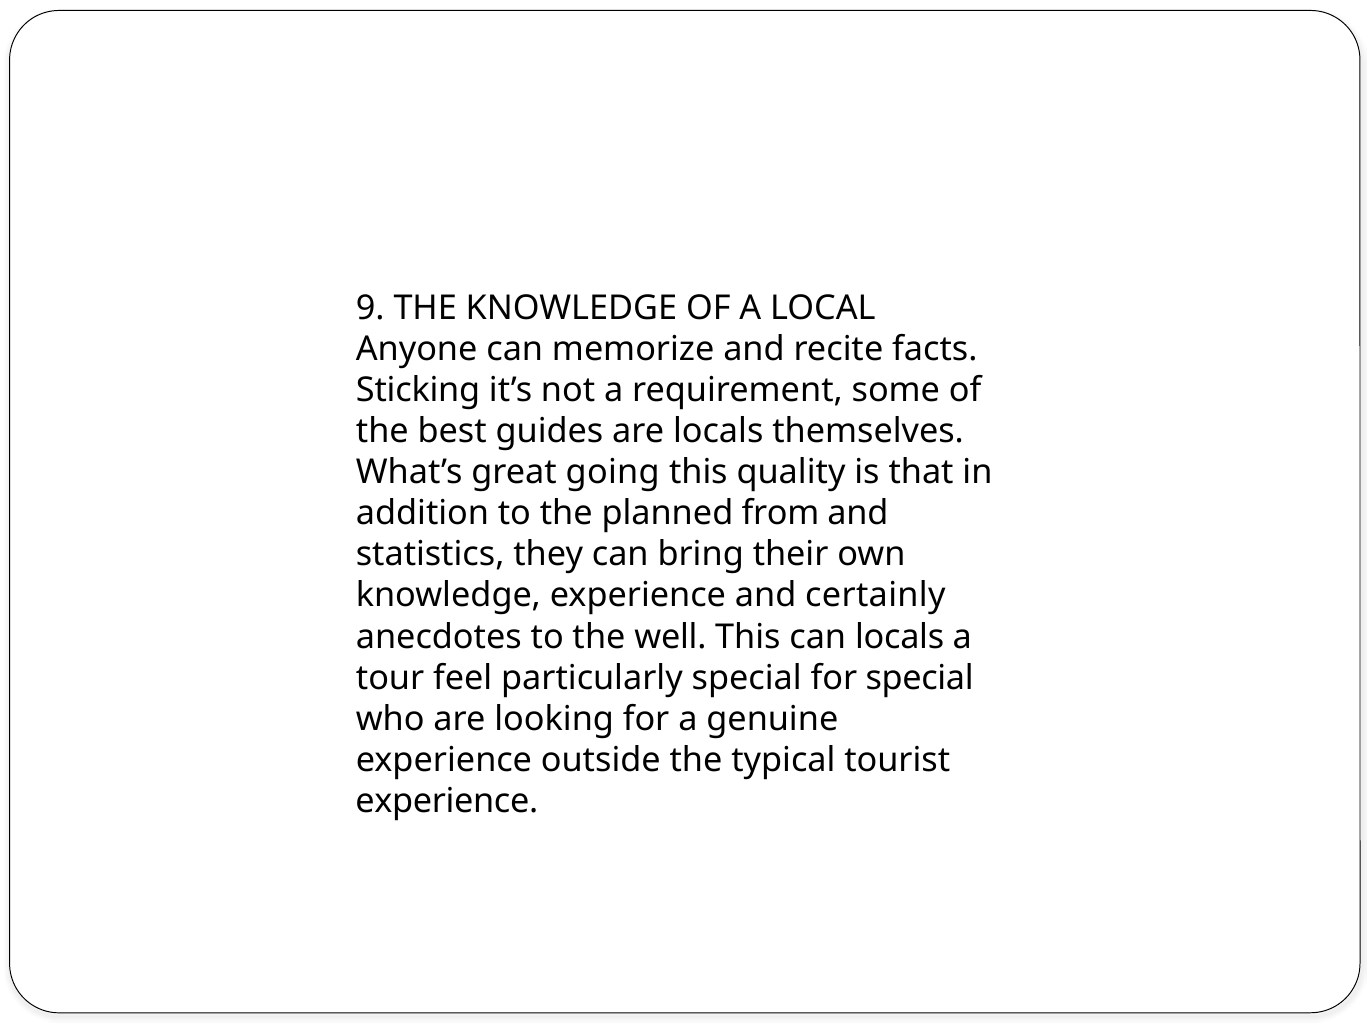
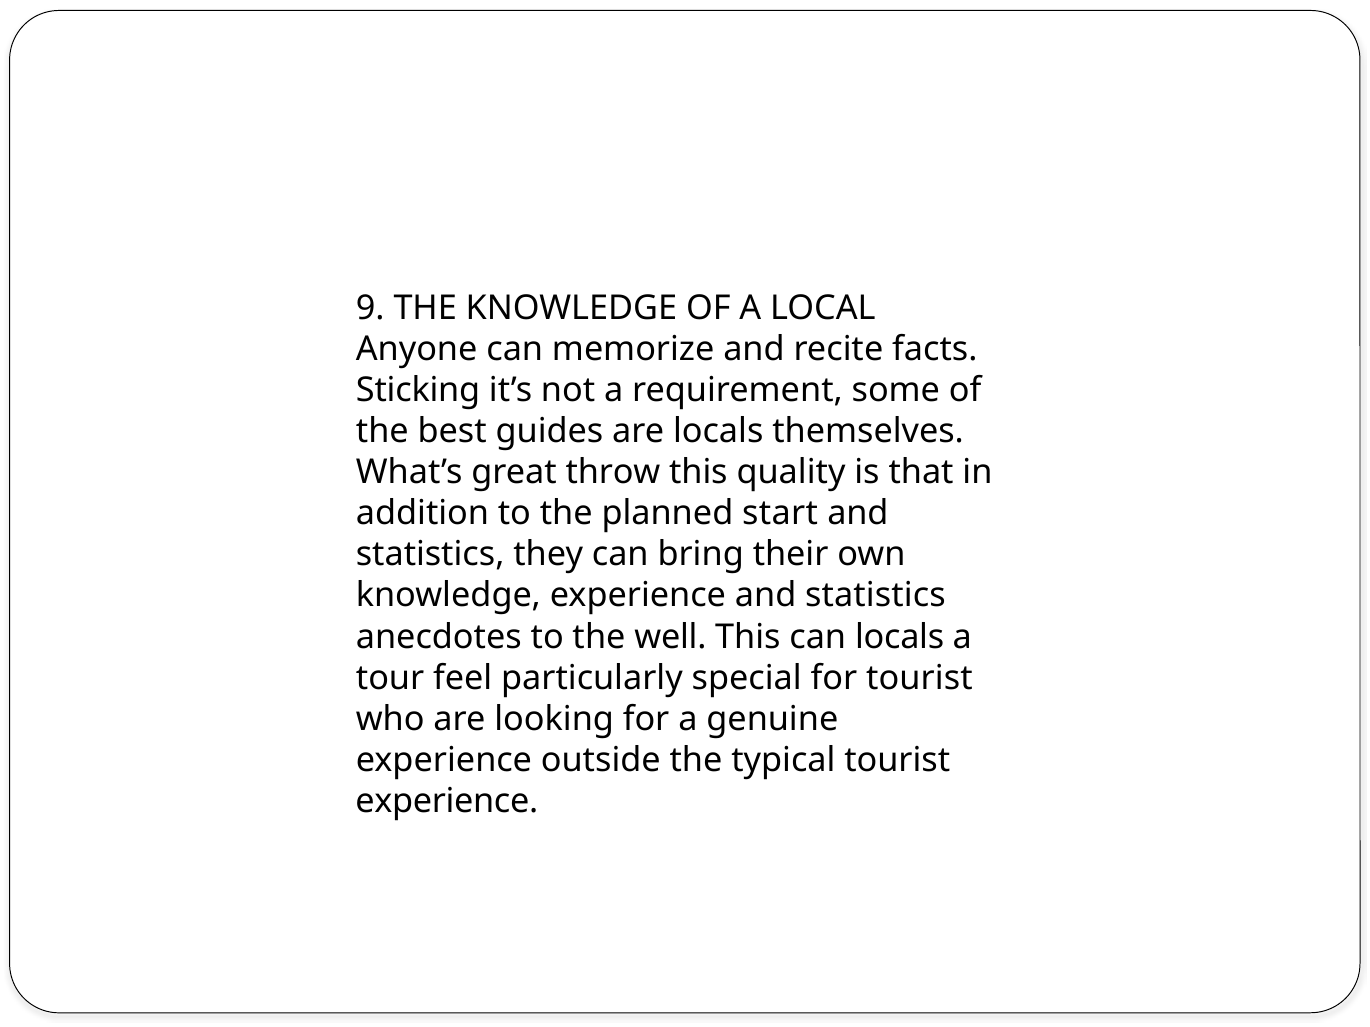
going: going -> throw
from: from -> start
experience and certainly: certainly -> statistics
for special: special -> tourist
